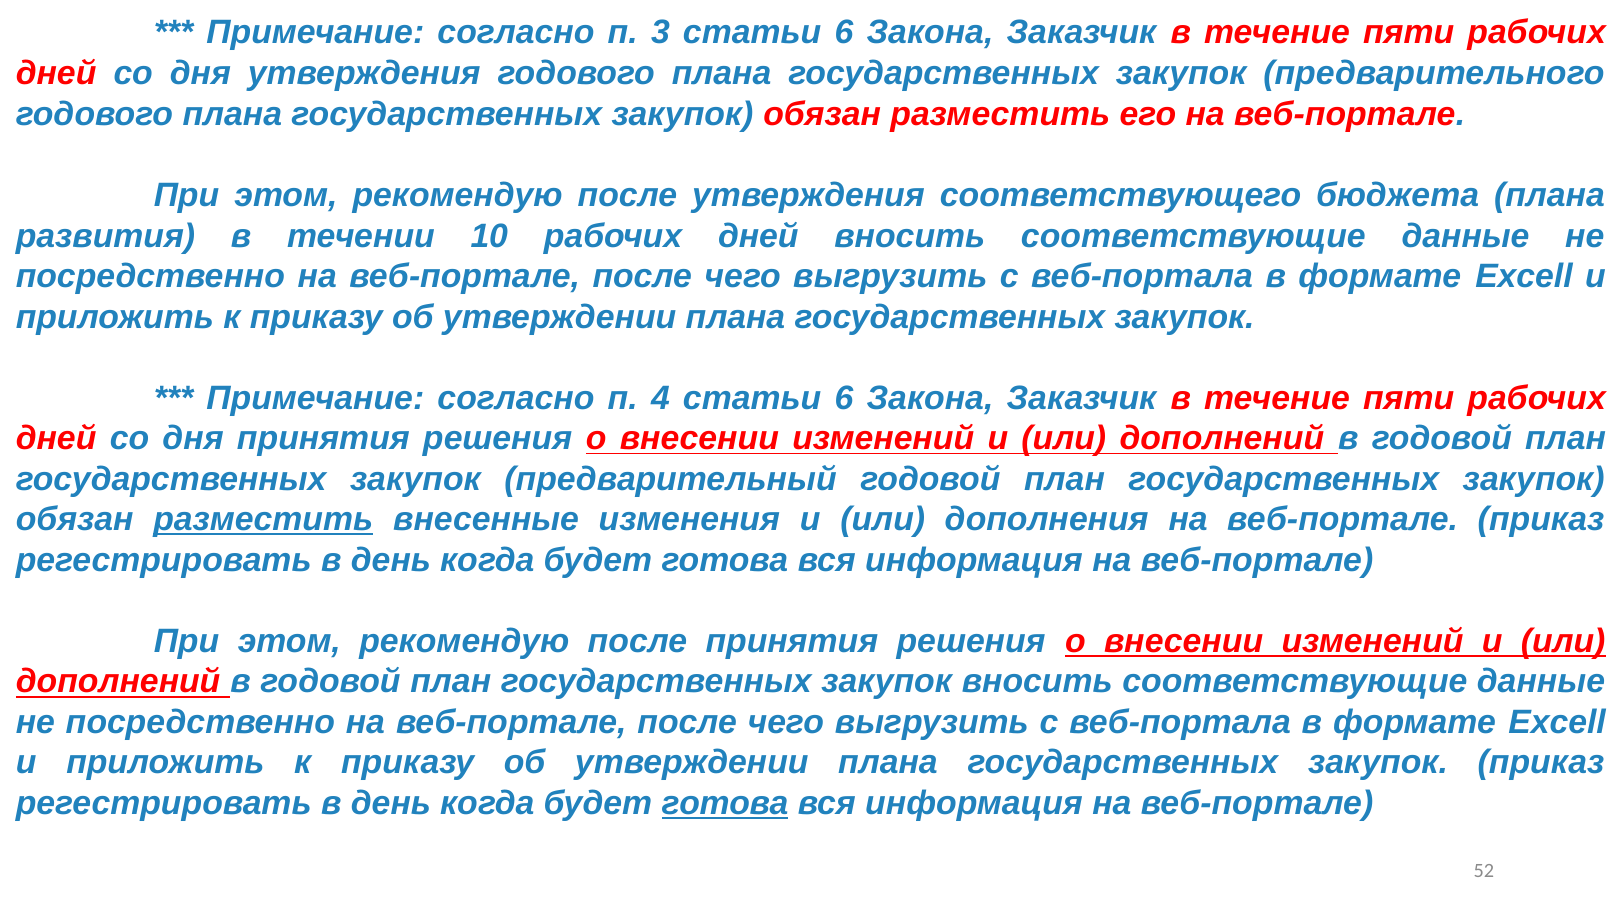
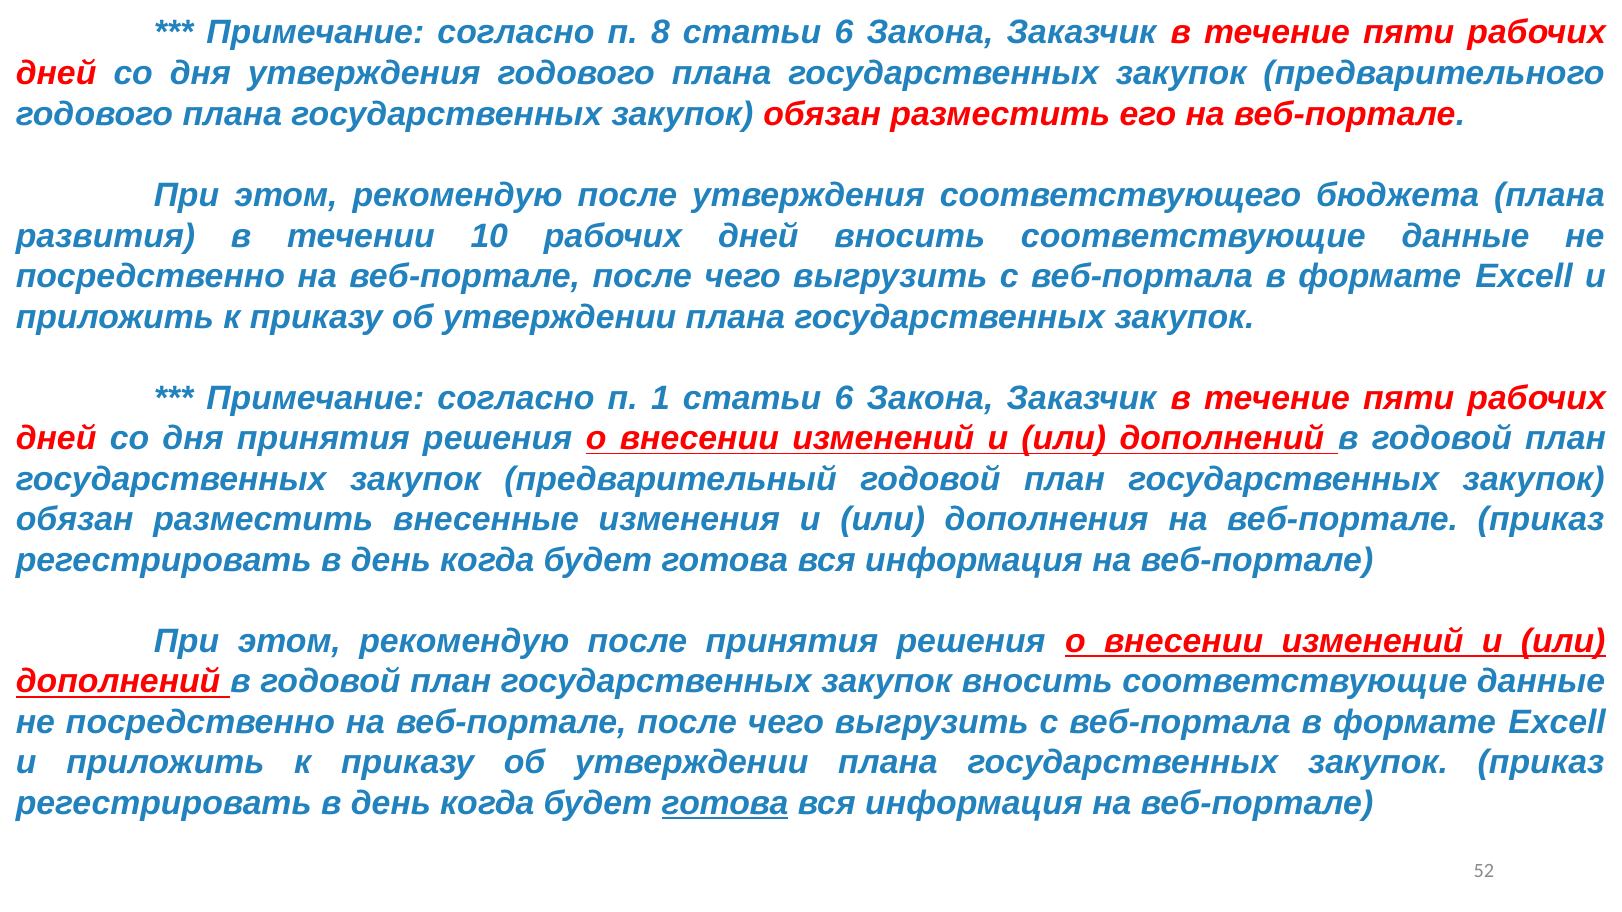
3: 3 -> 8
4: 4 -> 1
разместить at (263, 520) underline: present -> none
